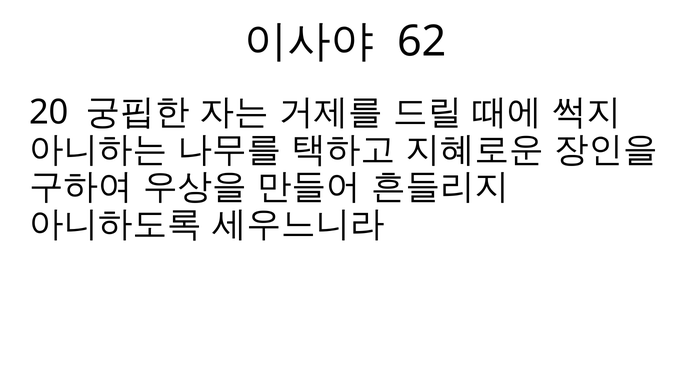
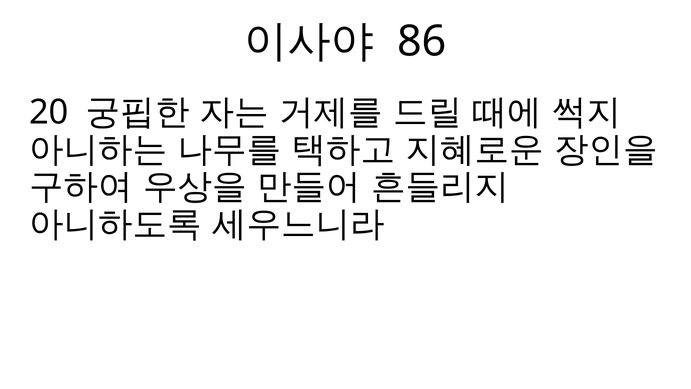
62: 62 -> 86
